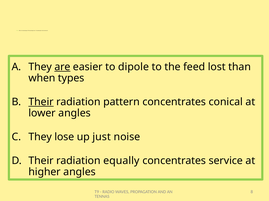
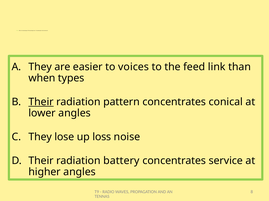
are underline: present -> none
dipole: dipole -> voices
lost: lost -> link
just: just -> loss
equally: equally -> battery
